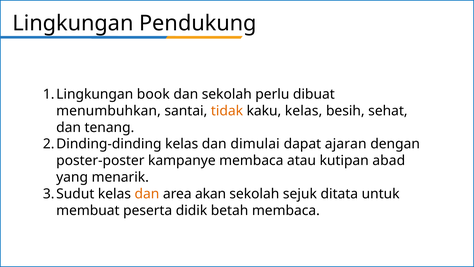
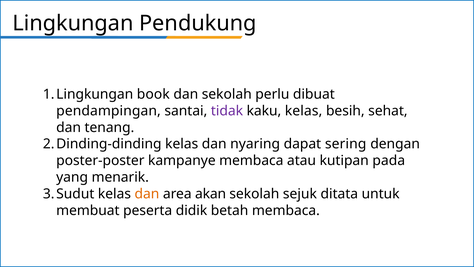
menumbuhkan: menumbuhkan -> pendampingan
tidak colour: orange -> purple
dimulai: dimulai -> nyaring
ajaran: ajaran -> sering
abad: abad -> pada
